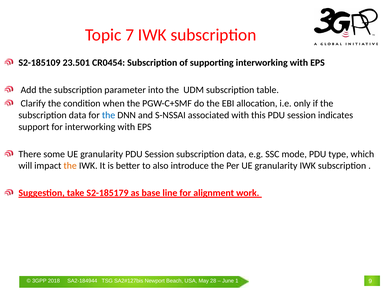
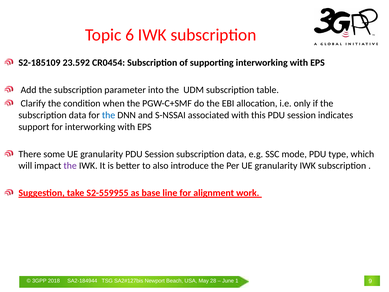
7: 7 -> 6
23.501: 23.501 -> 23.592
the at (70, 166) colour: orange -> purple
S2-185179: S2-185179 -> S2-559955
